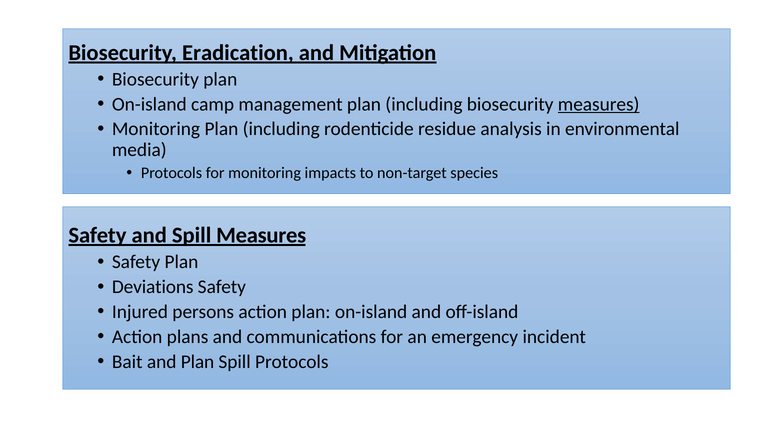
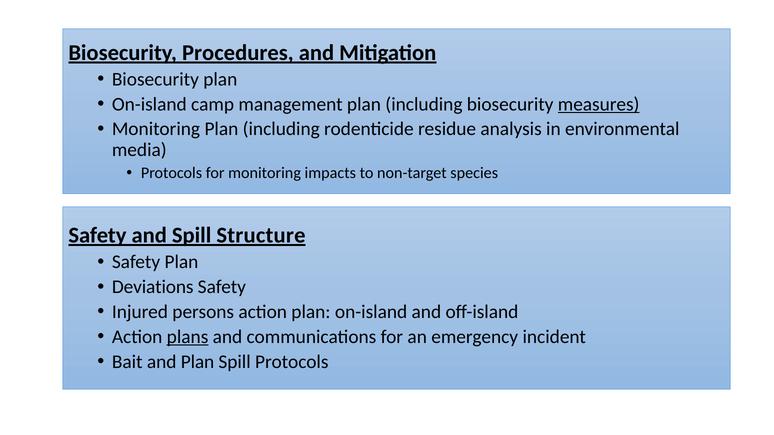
Eradication: Eradication -> Procedures
Spill Measures: Measures -> Structure
plans underline: none -> present
